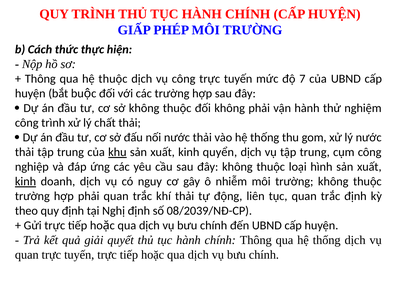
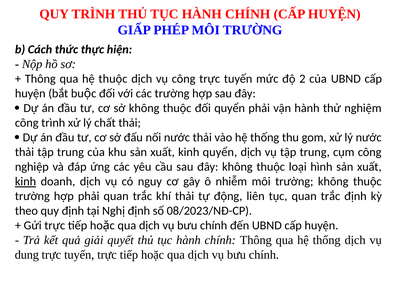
7: 7 -> 2
đối không: không -> quyển
khu underline: present -> none
08/2039/NĐ-CP: 08/2039/NĐ-CP -> 08/2023/NĐ-CP
quan at (27, 255): quan -> dung
